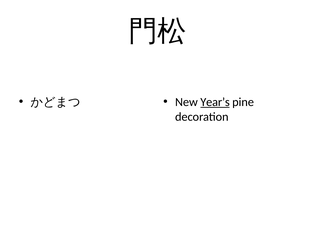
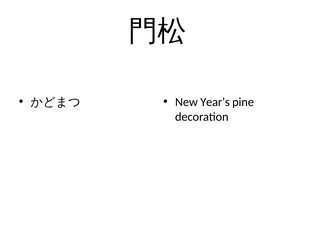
Year’s underline: present -> none
